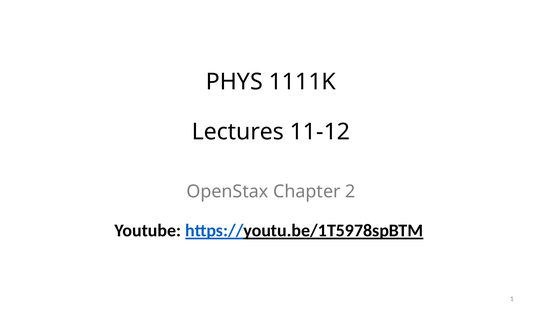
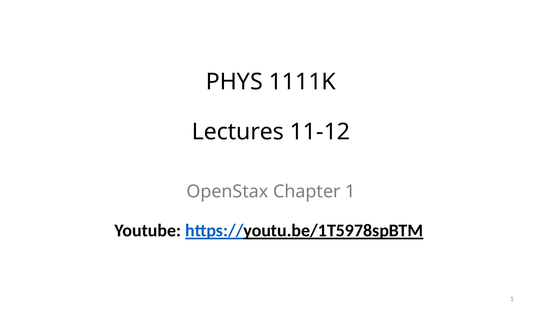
Chapter 2: 2 -> 1
